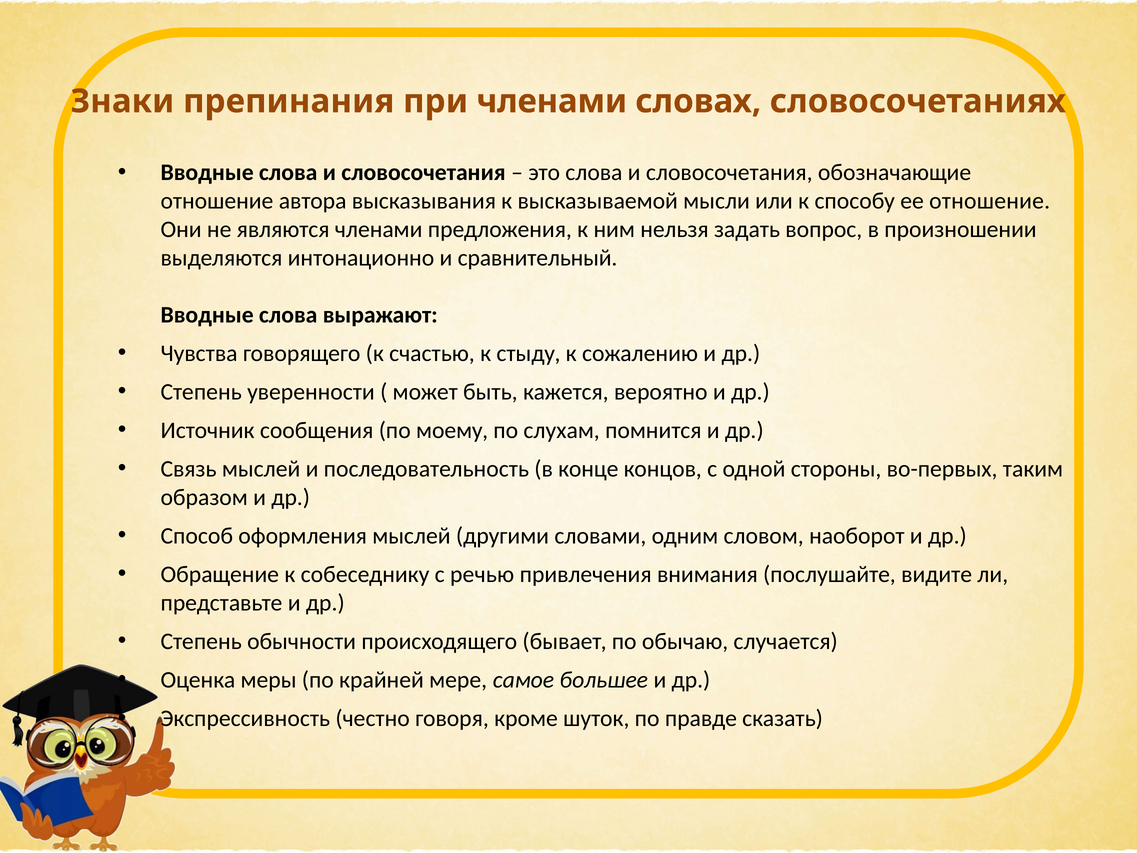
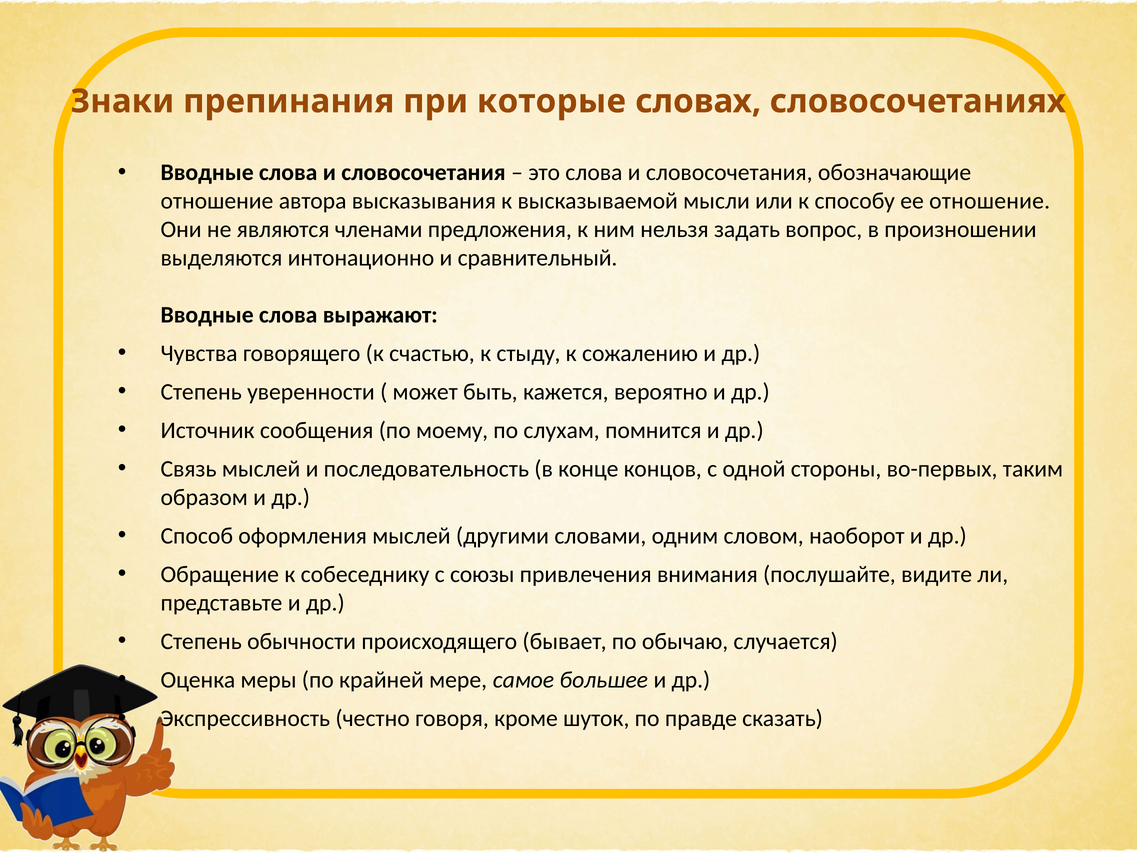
при членами: членами -> которые
речью: речью -> союзы
